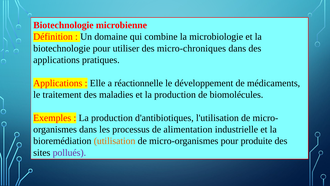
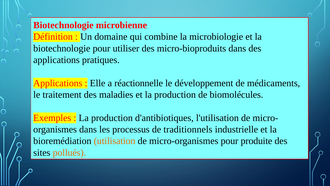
micro-chroniques: micro-chroniques -> micro-bioproduits
alimentation: alimentation -> traditionnels
pollués colour: purple -> orange
